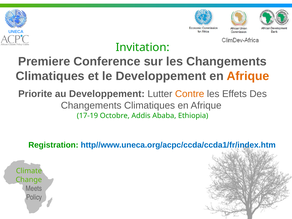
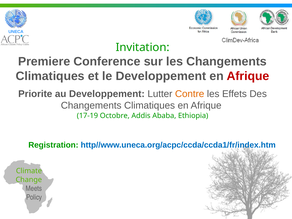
Afrique at (248, 76) colour: orange -> red
